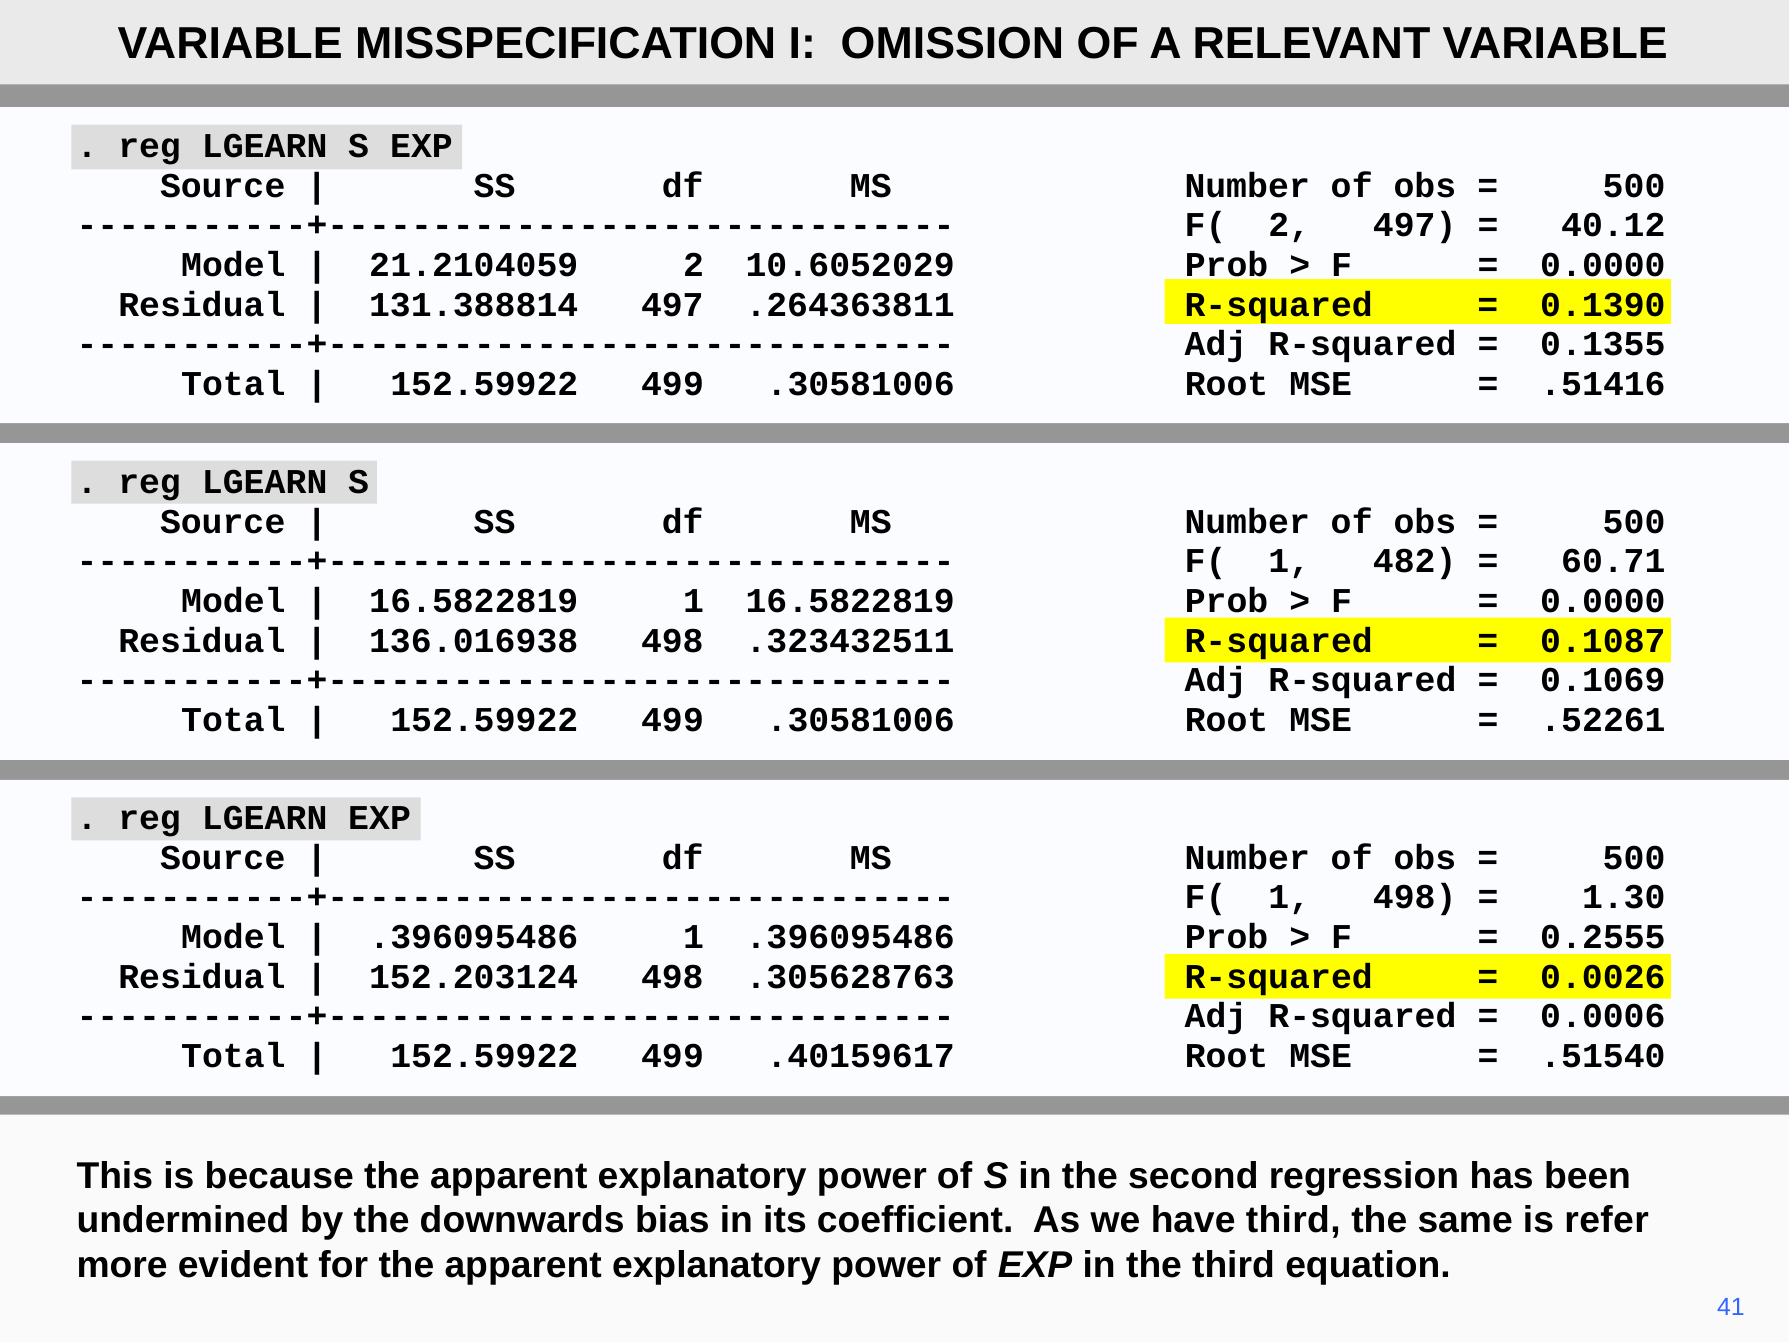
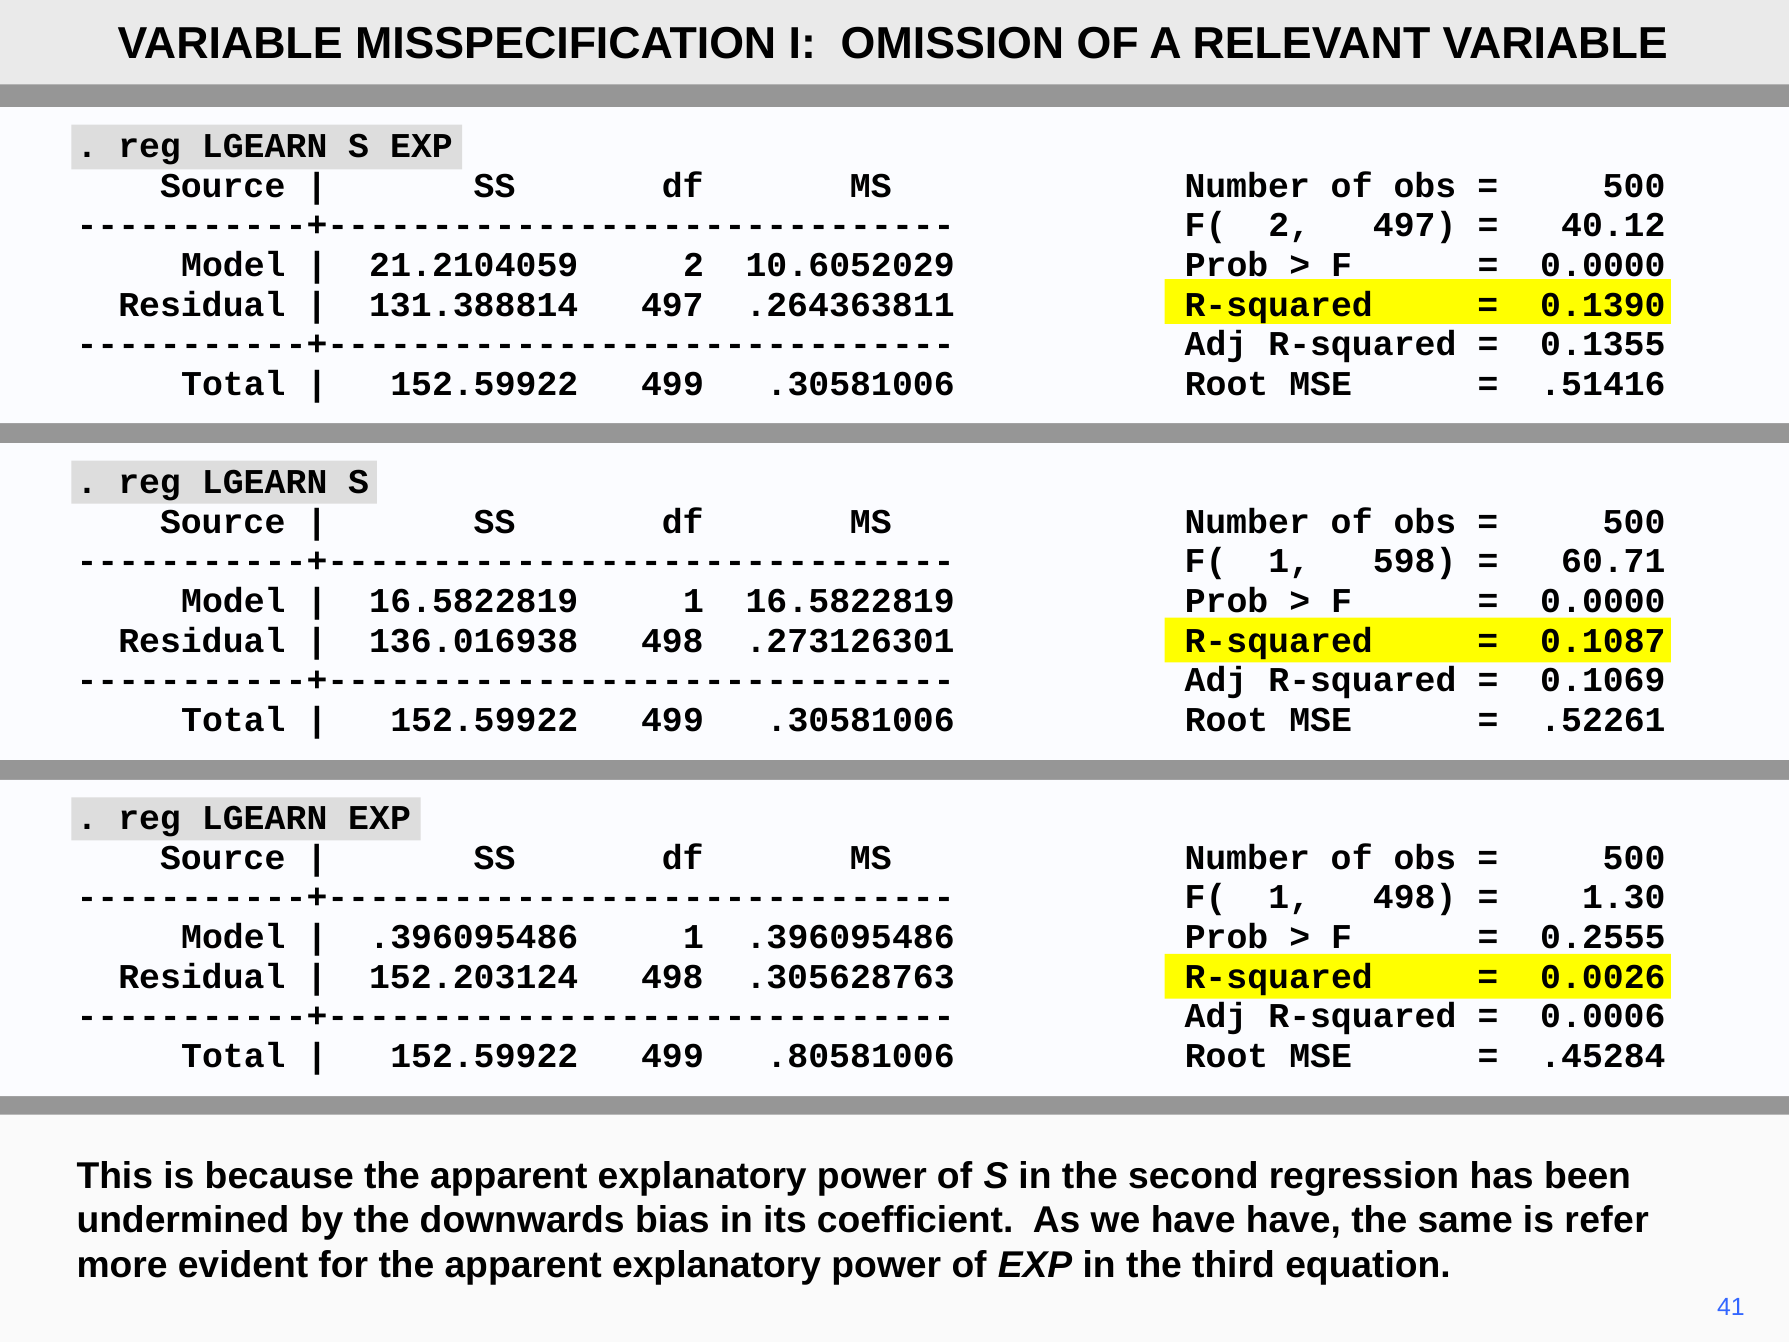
482: 482 -> 598
.323432511: .323432511 -> .273126301
.40159617: .40159617 -> .80581006
.51540: .51540 -> .45284
have third: third -> have
